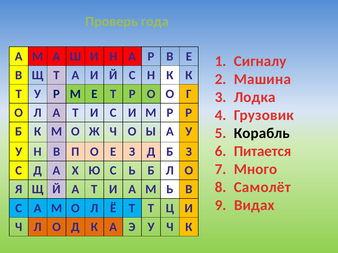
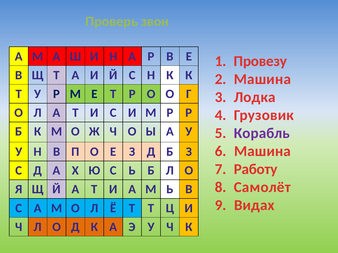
года: года -> звон
Сигналу: Сигналу -> Провезу
Корабль colour: black -> purple
Питается at (263, 151): Питается -> Машина
Много: Много -> Работу
